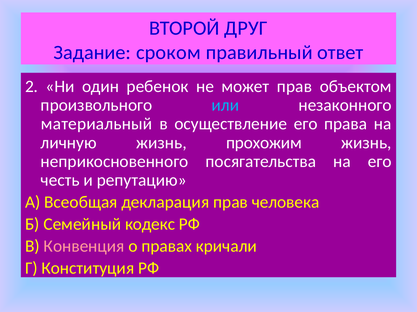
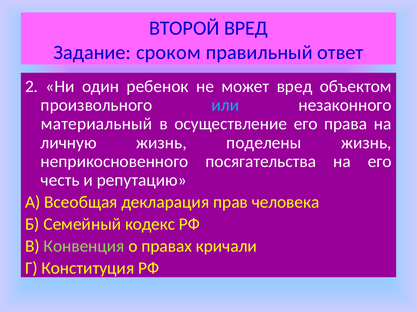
ВТОРОЙ ДРУГ: ДРУГ -> ВРЕД
может прав: прав -> вред
прохожим: прохожим -> поделены
Конвенция colour: pink -> light green
